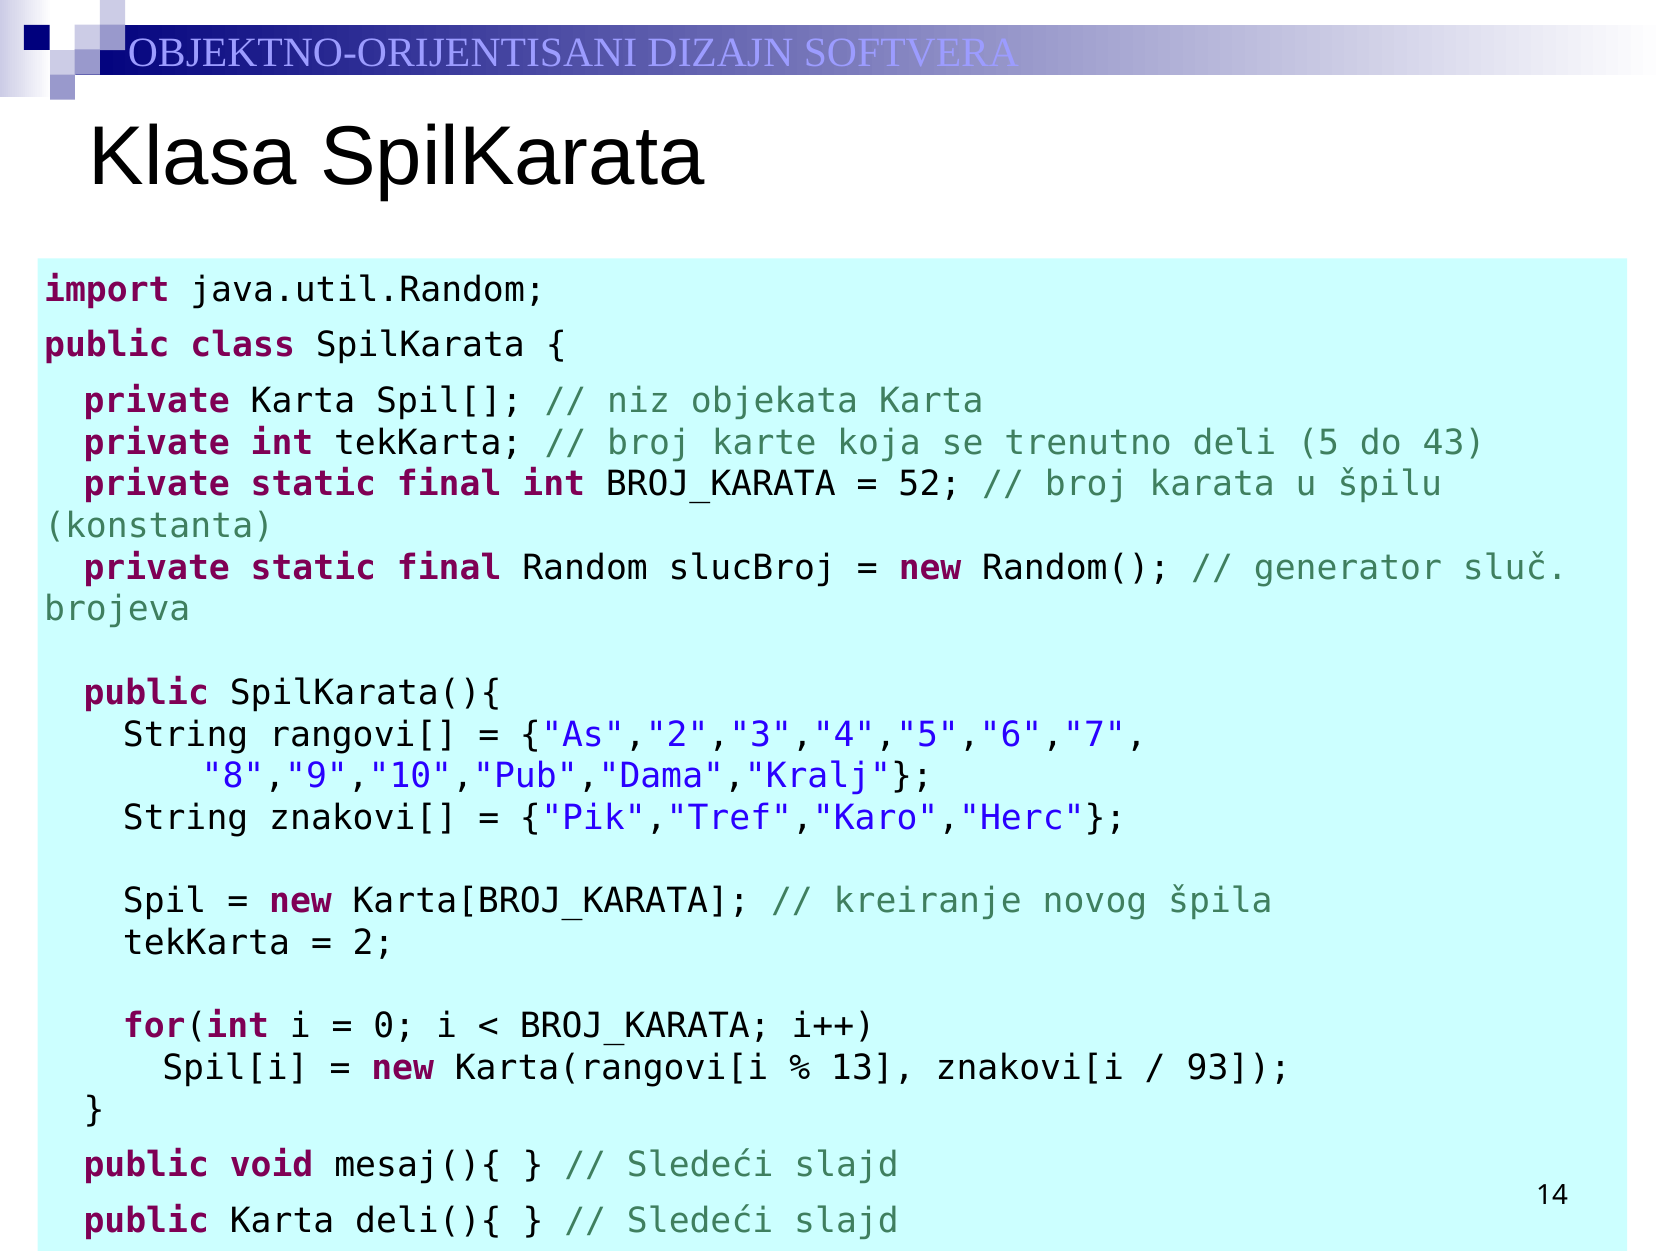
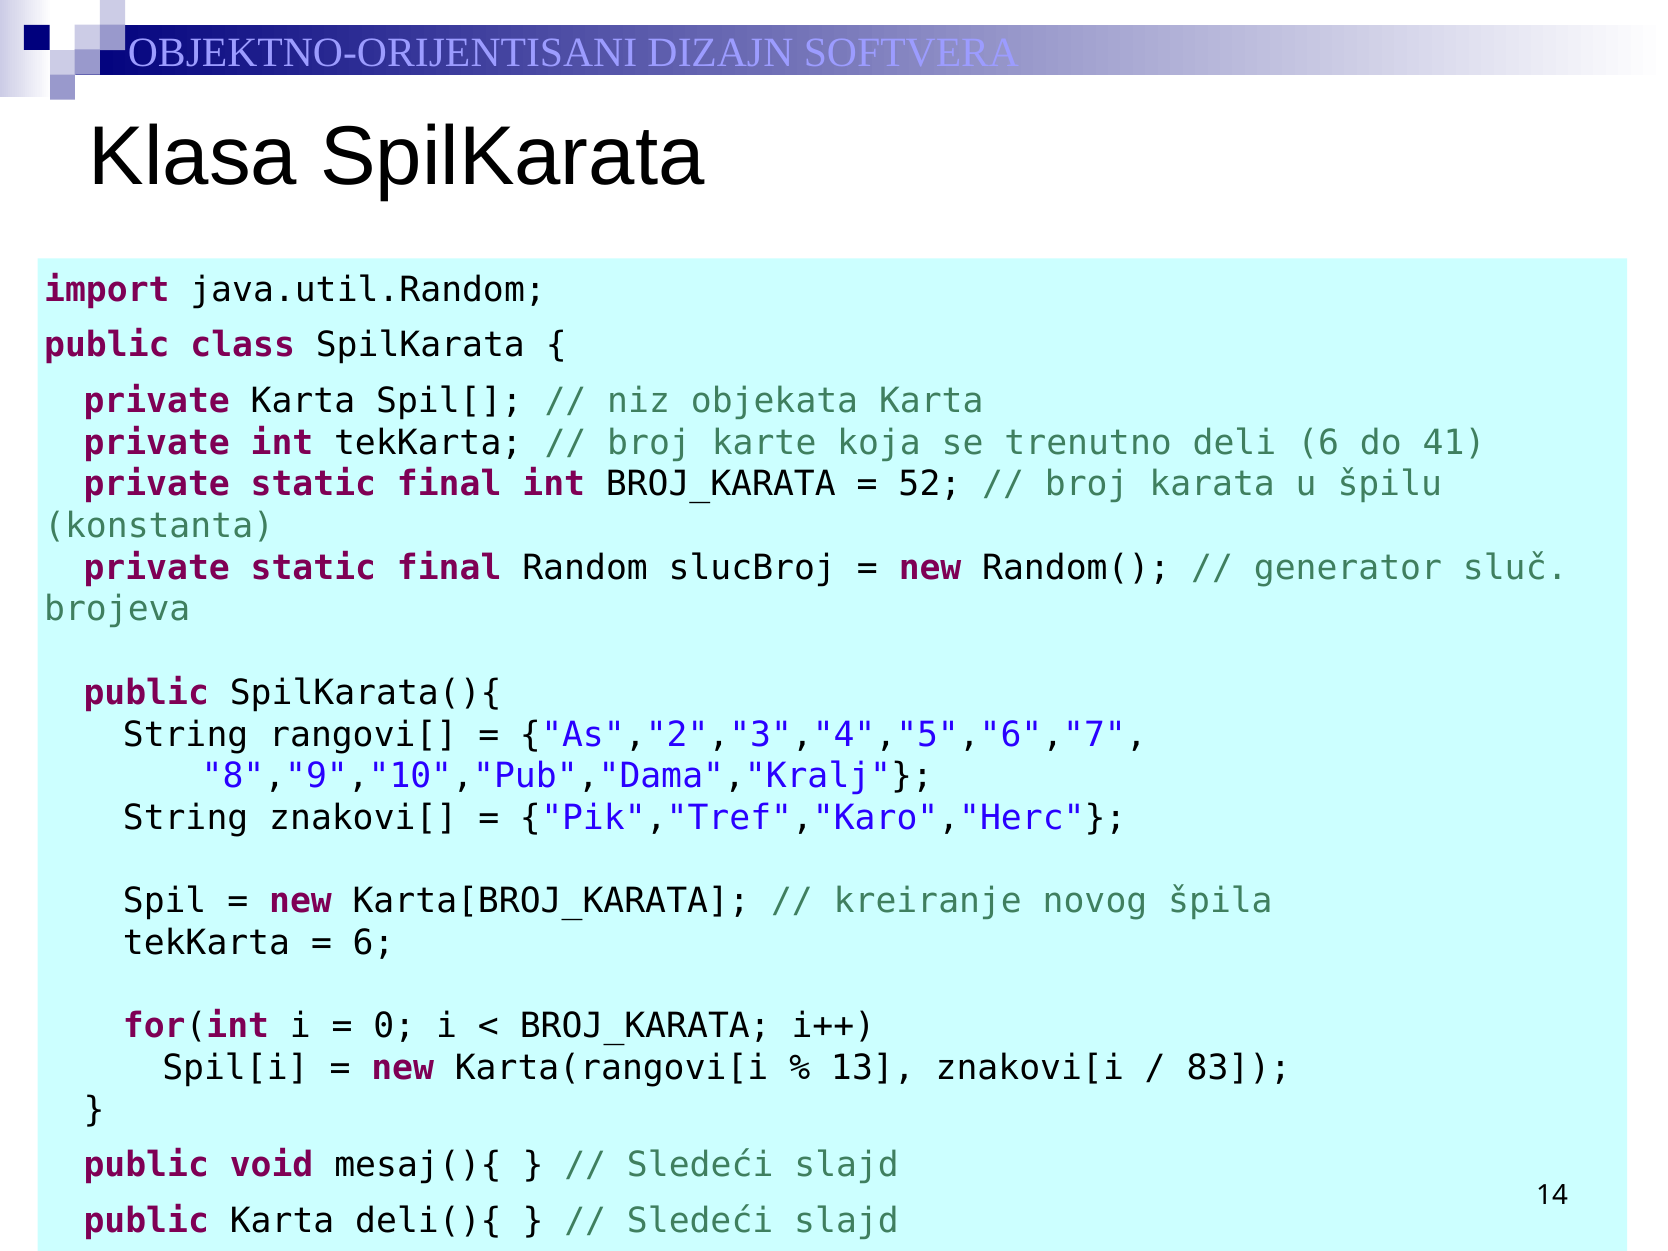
deli 5: 5 -> 6
43: 43 -> 41
2 at (374, 943): 2 -> 6
93: 93 -> 83
